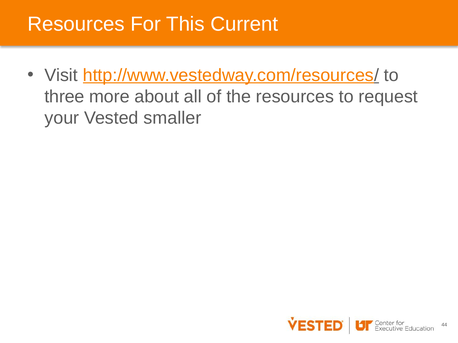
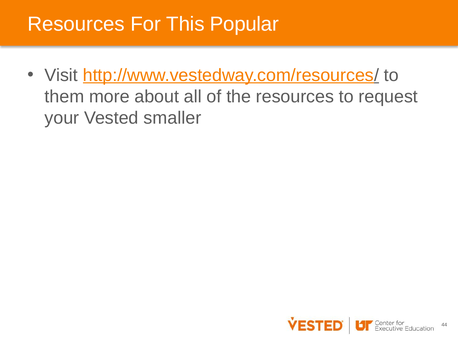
Current: Current -> Popular
three: three -> them
